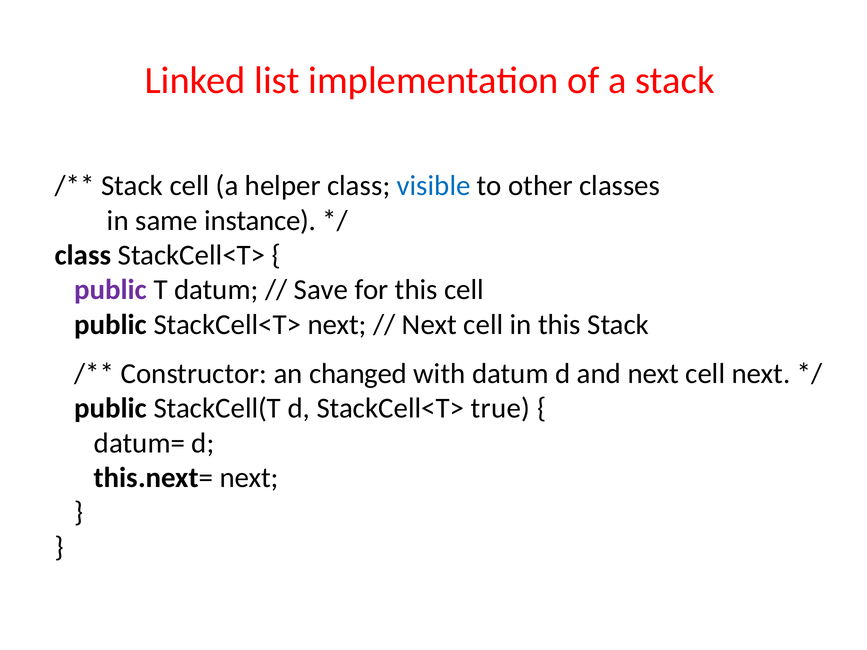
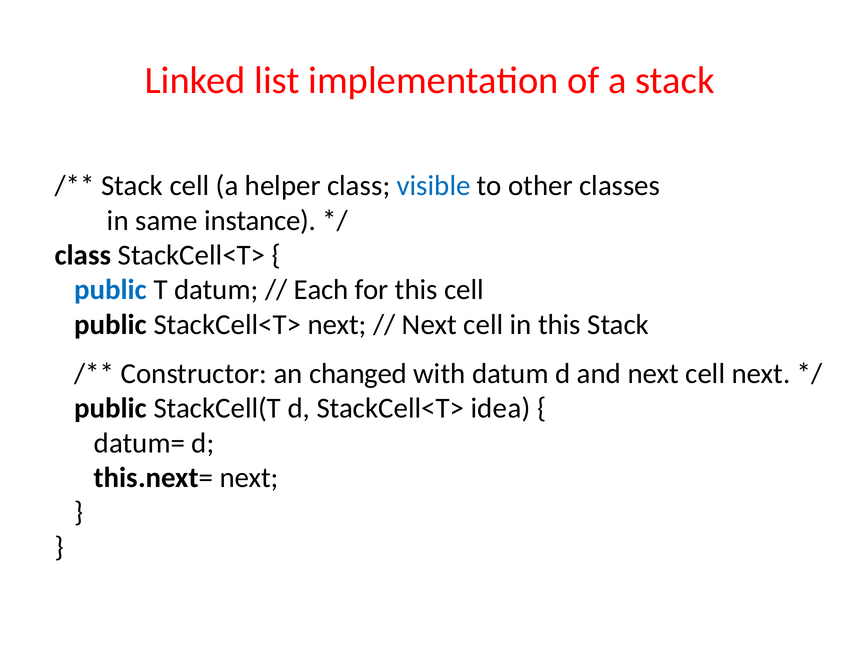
public at (111, 290) colour: purple -> blue
Save: Save -> Each
true: true -> idea
